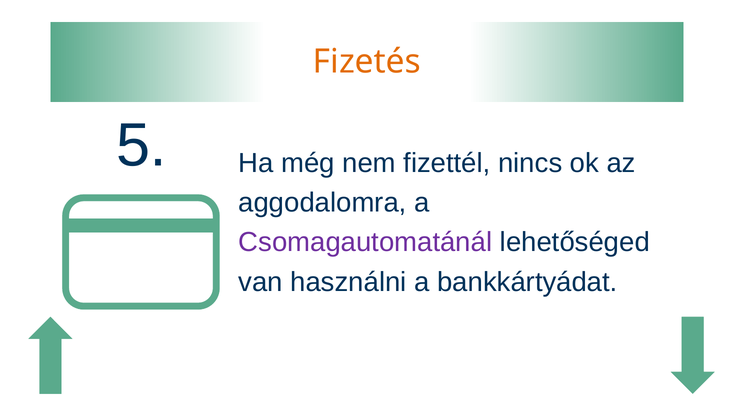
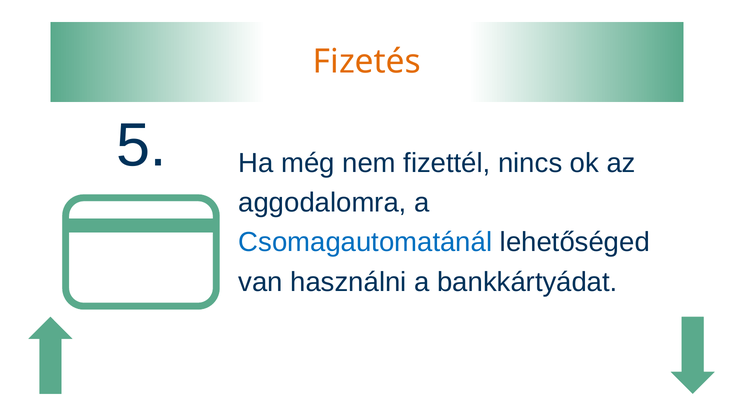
Csomagautomatánál colour: purple -> blue
